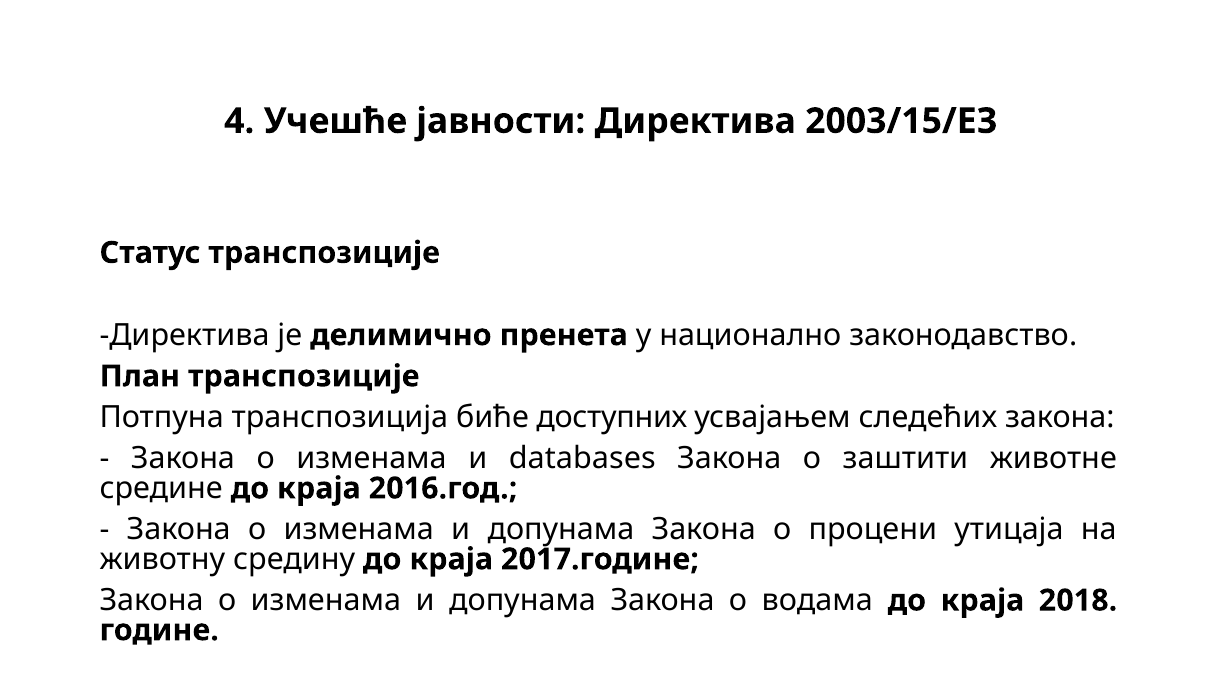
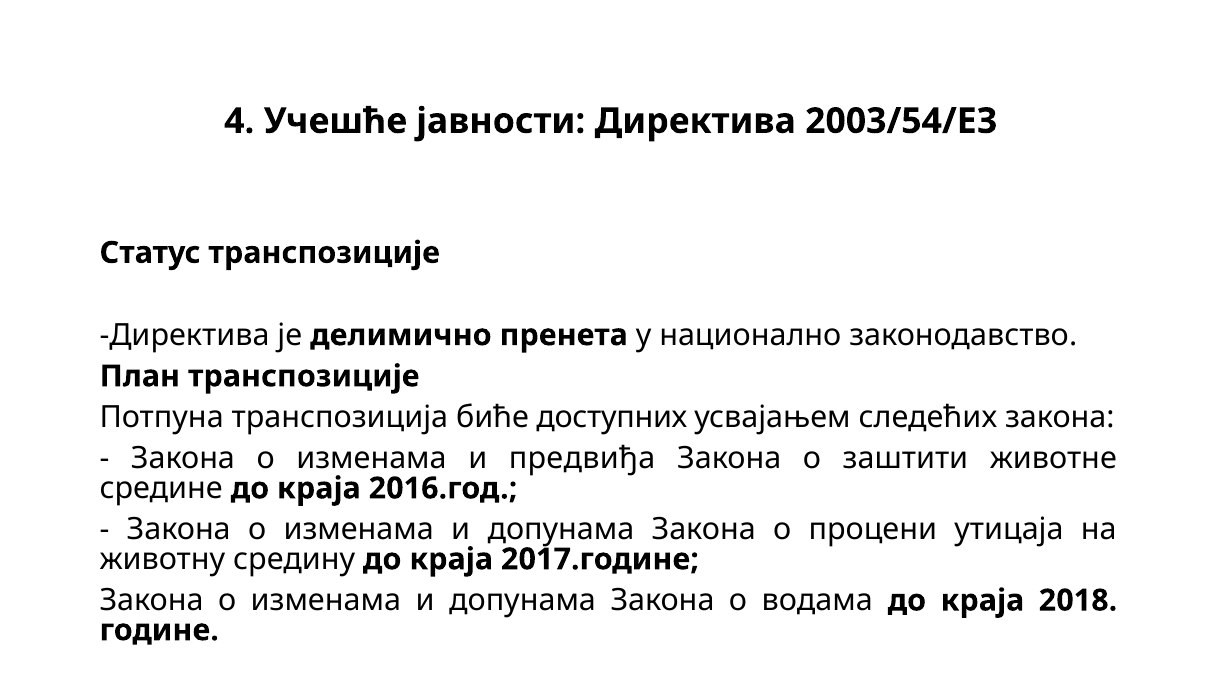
2003/15/EЗ: 2003/15/EЗ -> 2003/54/EЗ
databases: databases -> предвиђа
